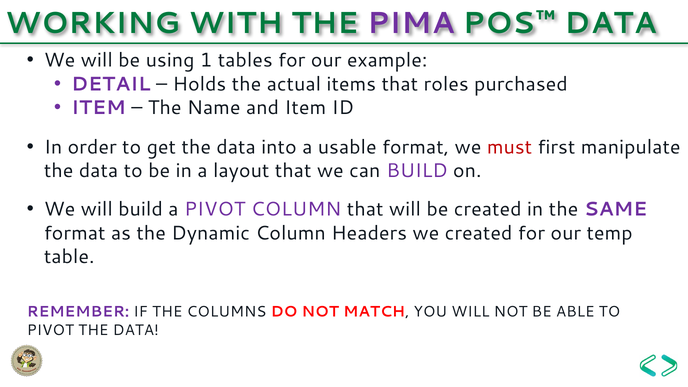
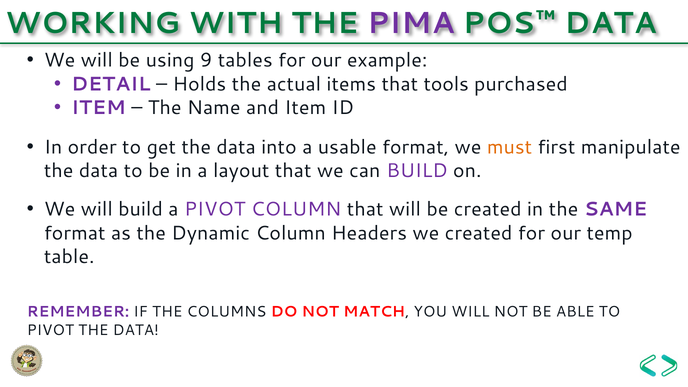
1: 1 -> 9
roles: roles -> tools
must colour: red -> orange
